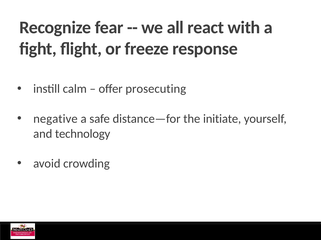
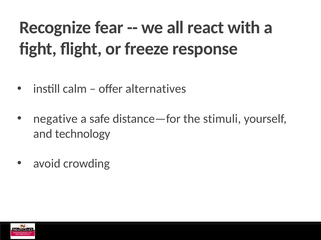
prosecuting: prosecuting -> alternatives
initiate: initiate -> stimuli
